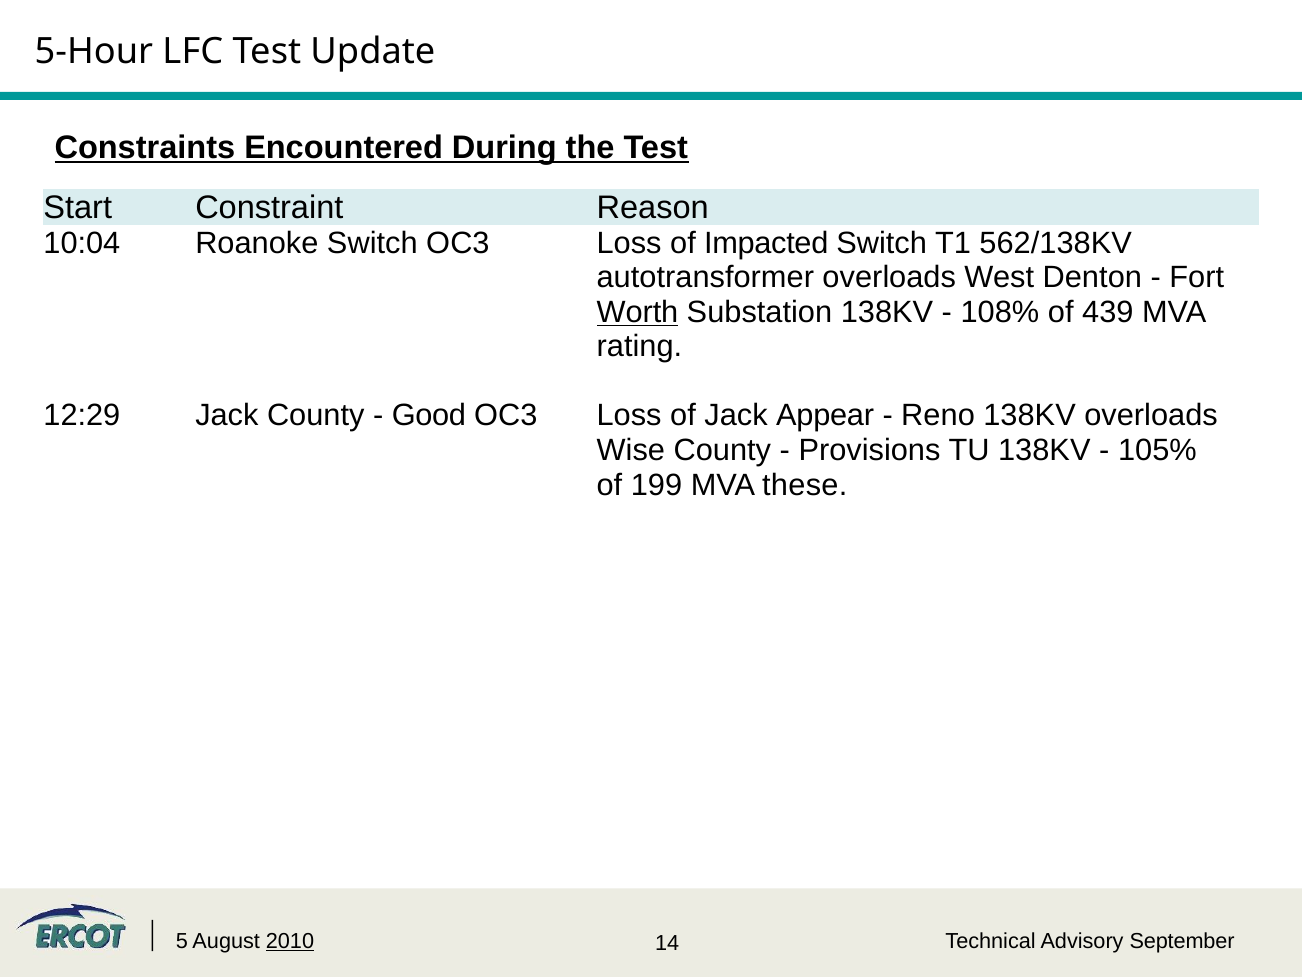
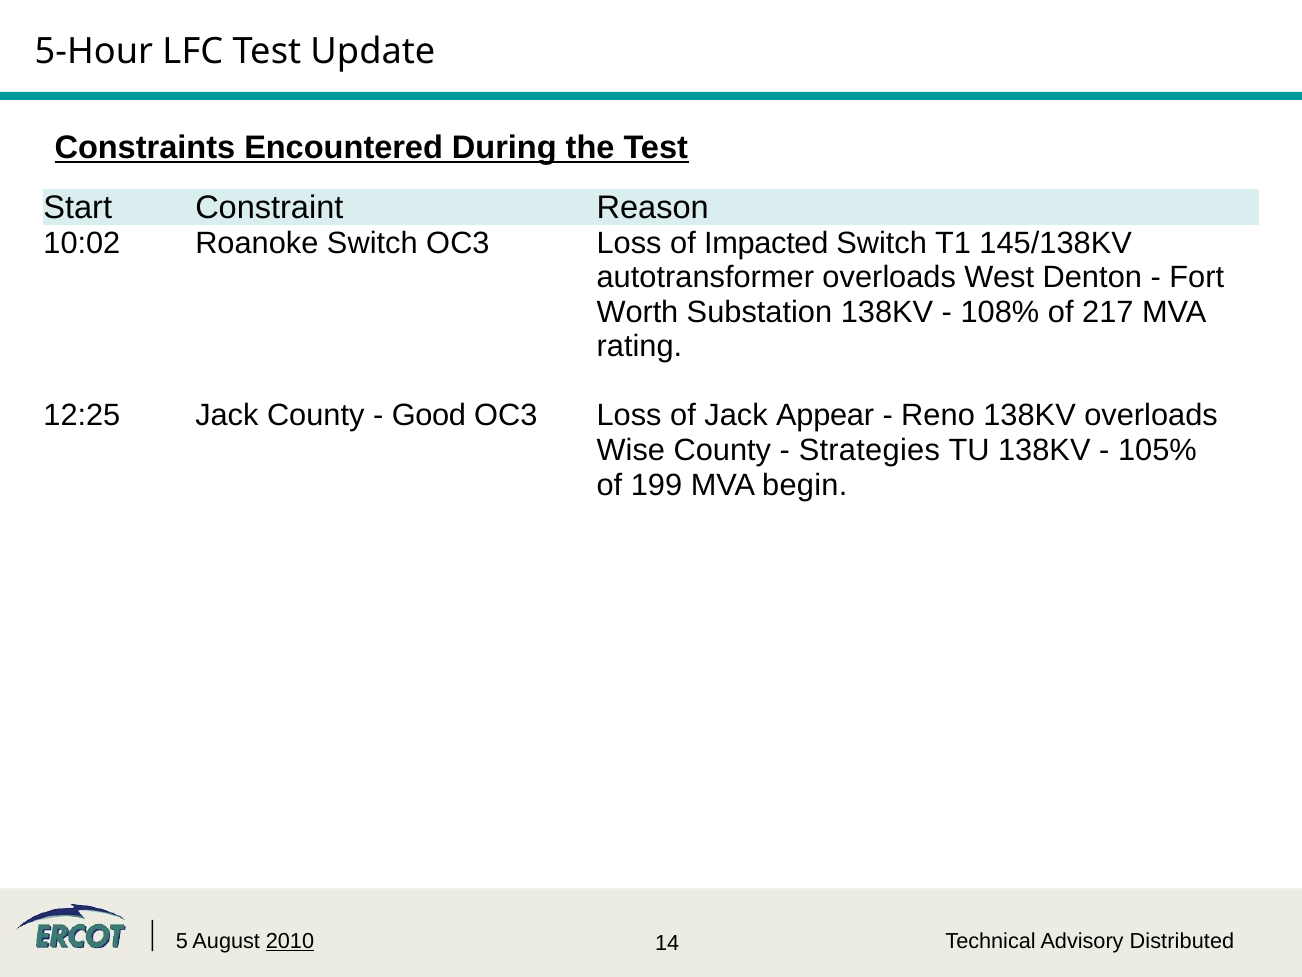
10:04: 10:04 -> 10:02
562/138KV: 562/138KV -> 145/138KV
Worth underline: present -> none
439: 439 -> 217
12:29: 12:29 -> 12:25
Provisions: Provisions -> Strategies
these: these -> begin
September: September -> Distributed
